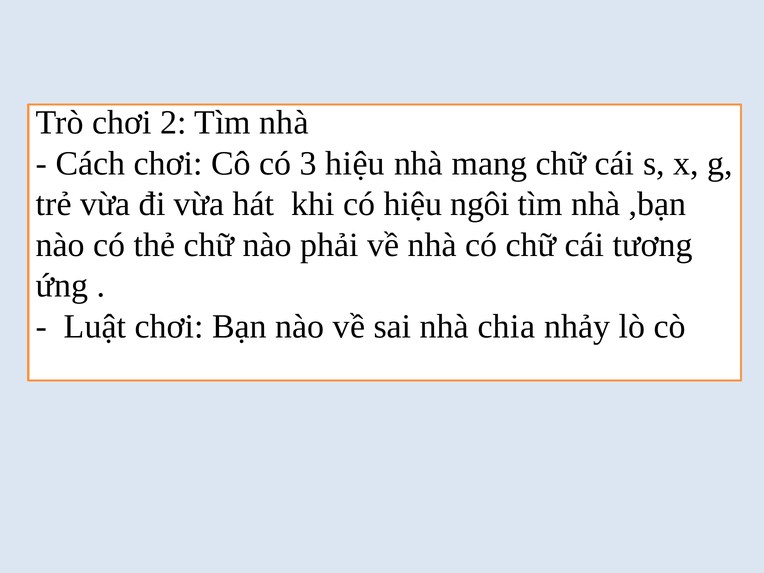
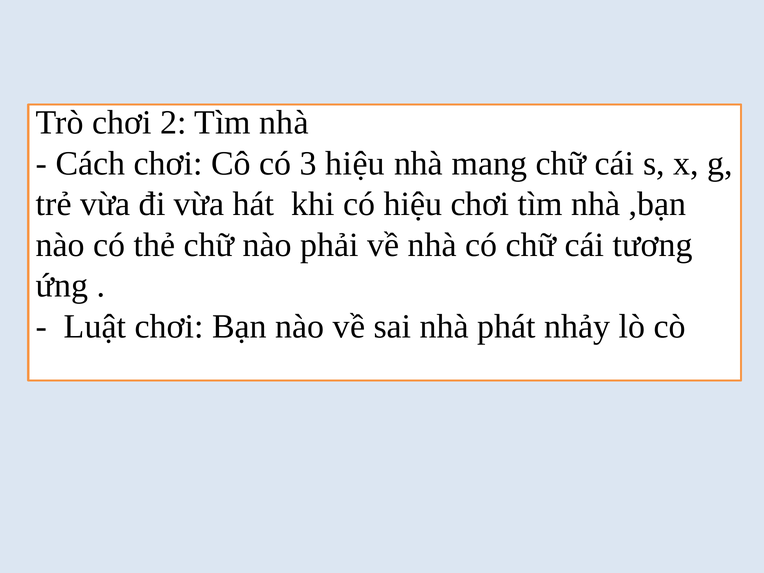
hiệu ngôi: ngôi -> chơi
chia: chia -> phát
